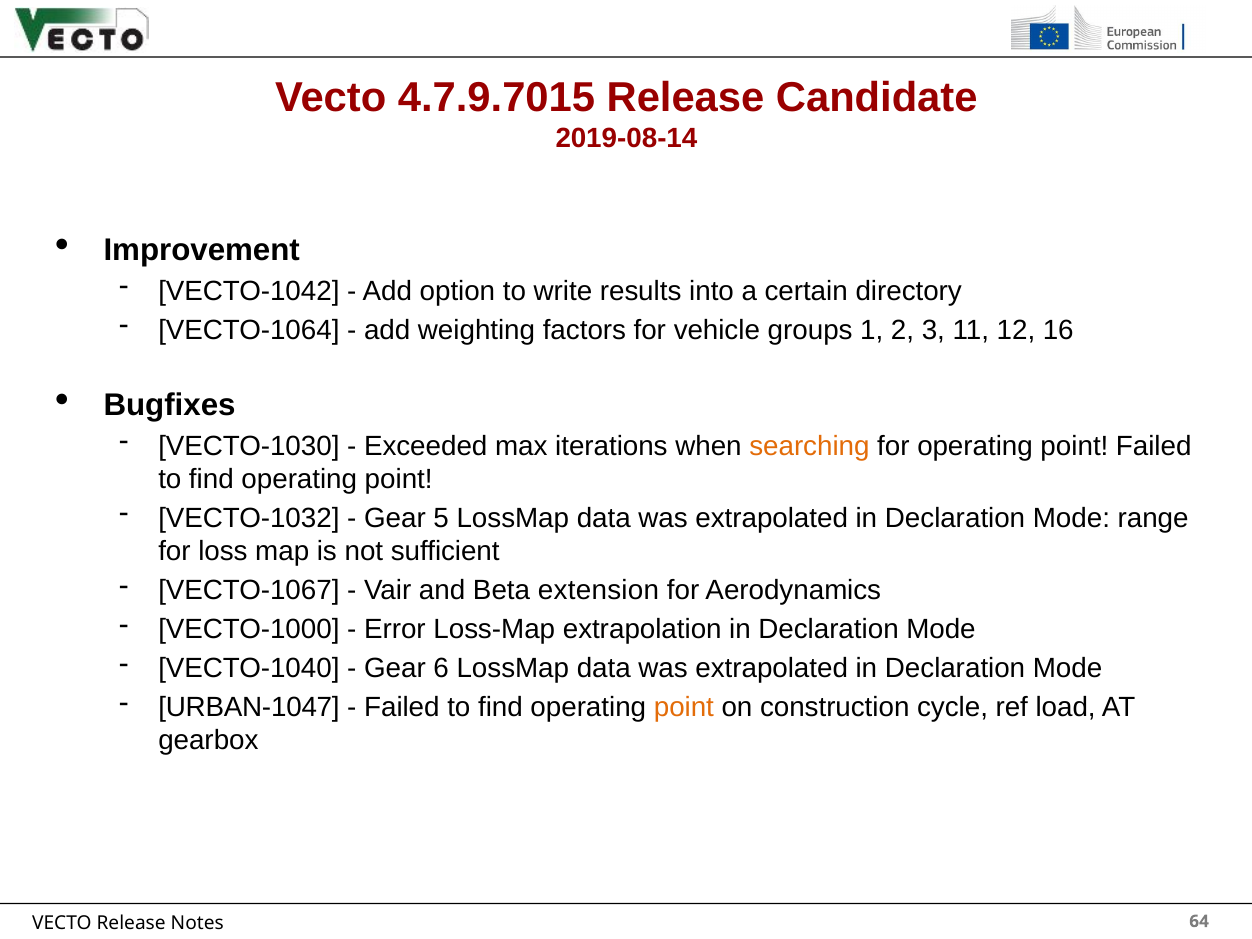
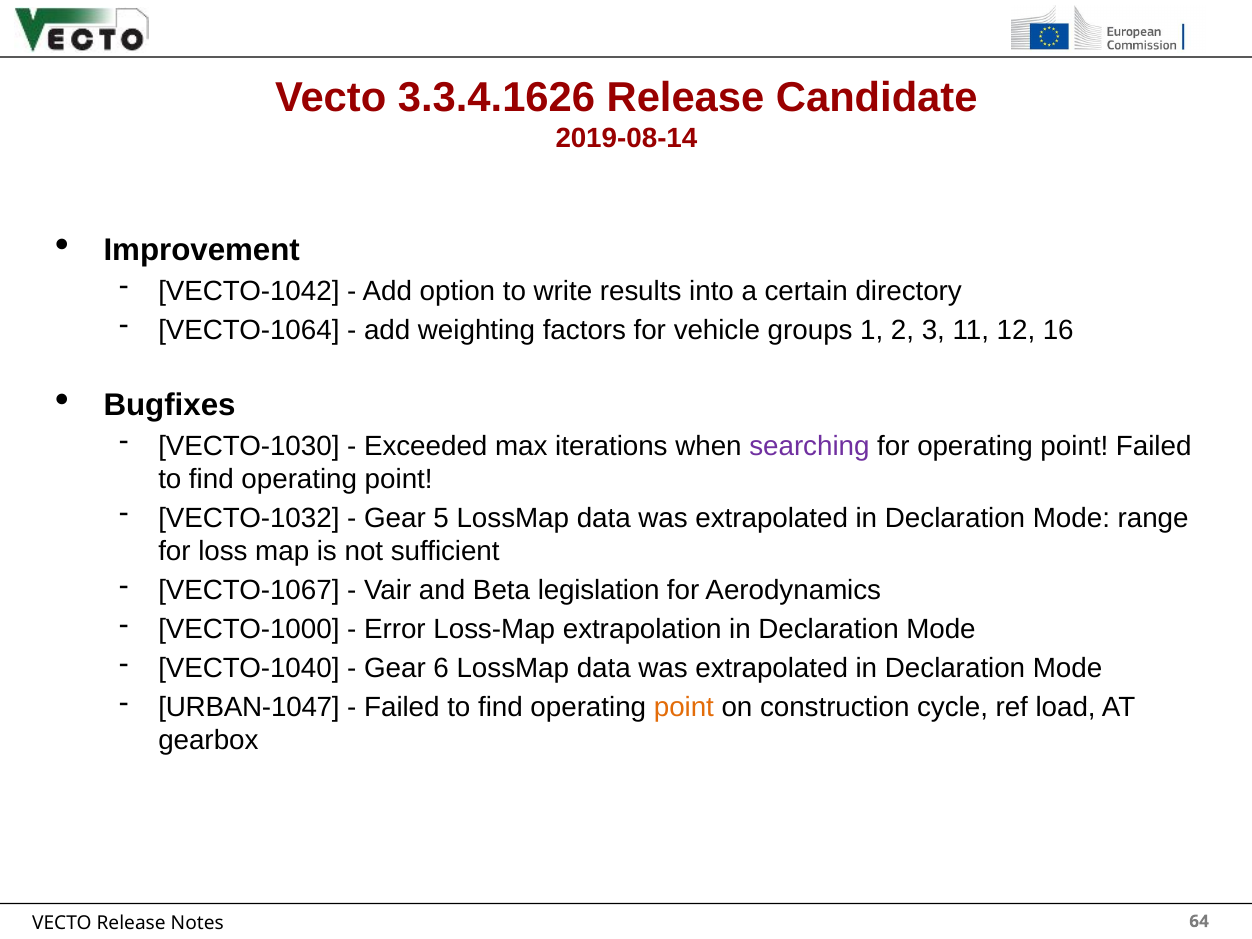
4.7.9.7015: 4.7.9.7015 -> 3.3.4.1626
searching colour: orange -> purple
extension: extension -> legislation
